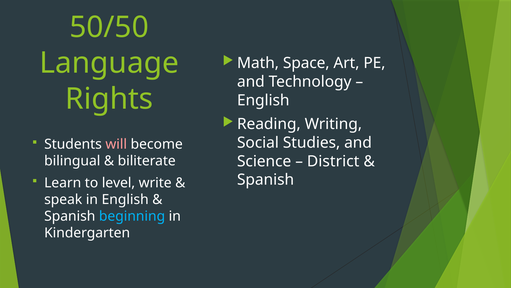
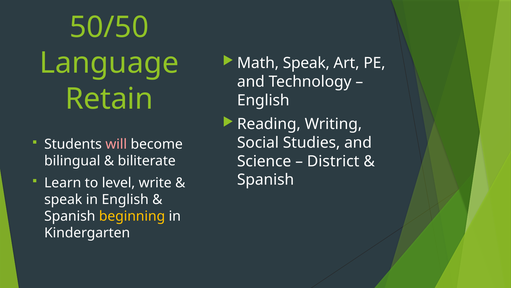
Math Space: Space -> Speak
Rights: Rights -> Retain
beginning colour: light blue -> yellow
